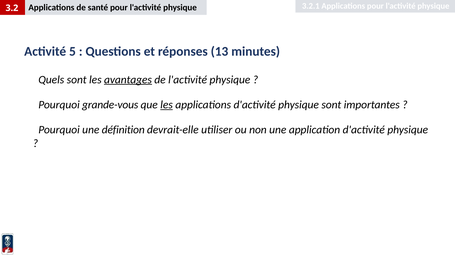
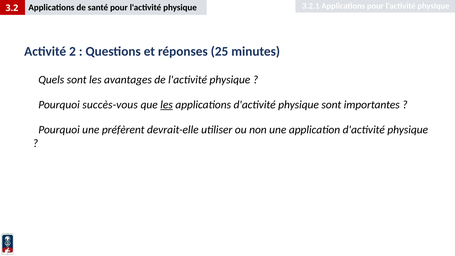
5: 5 -> 2
13: 13 -> 25
avantages underline: present -> none
grande-vous: grande-vous -> succès-vous
définition: définition -> préfèrent
